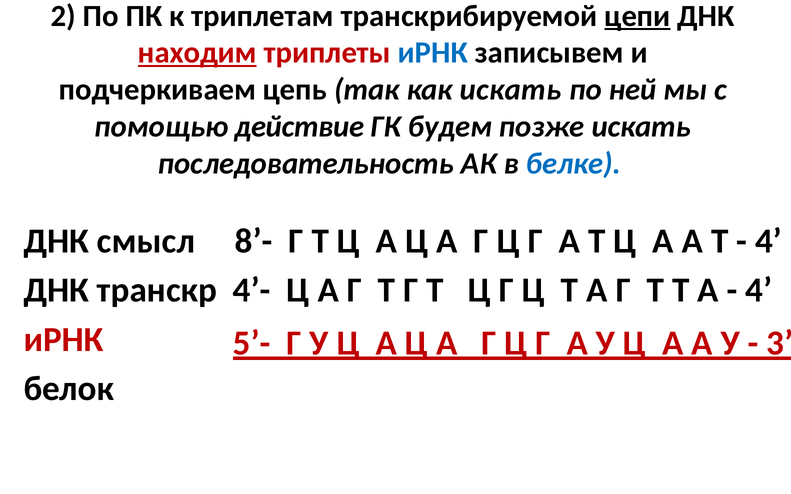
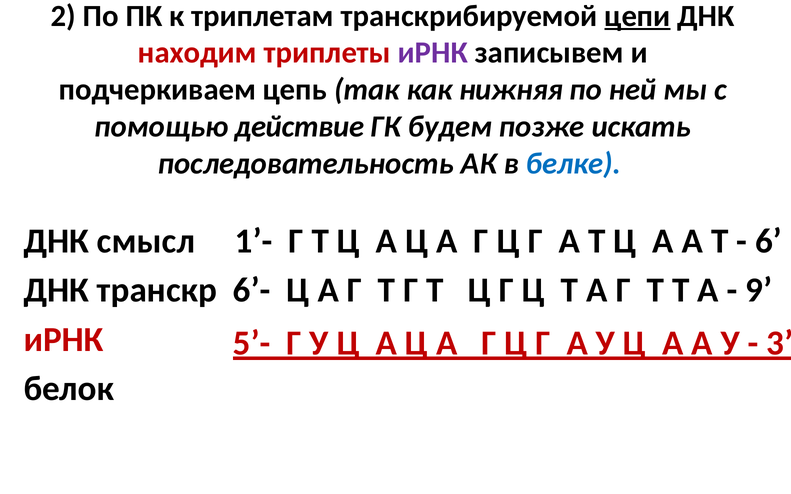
находим underline: present -> none
иРНК at (433, 53) colour: blue -> purple
как искать: искать -> нижняя
8’-: 8’- -> 1’-
4 at (768, 241): 4 -> 6
4’-: 4’- -> 6’-
4 at (759, 290): 4 -> 9
